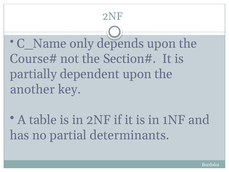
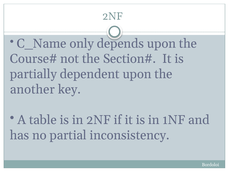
determinants: determinants -> inconsistency
